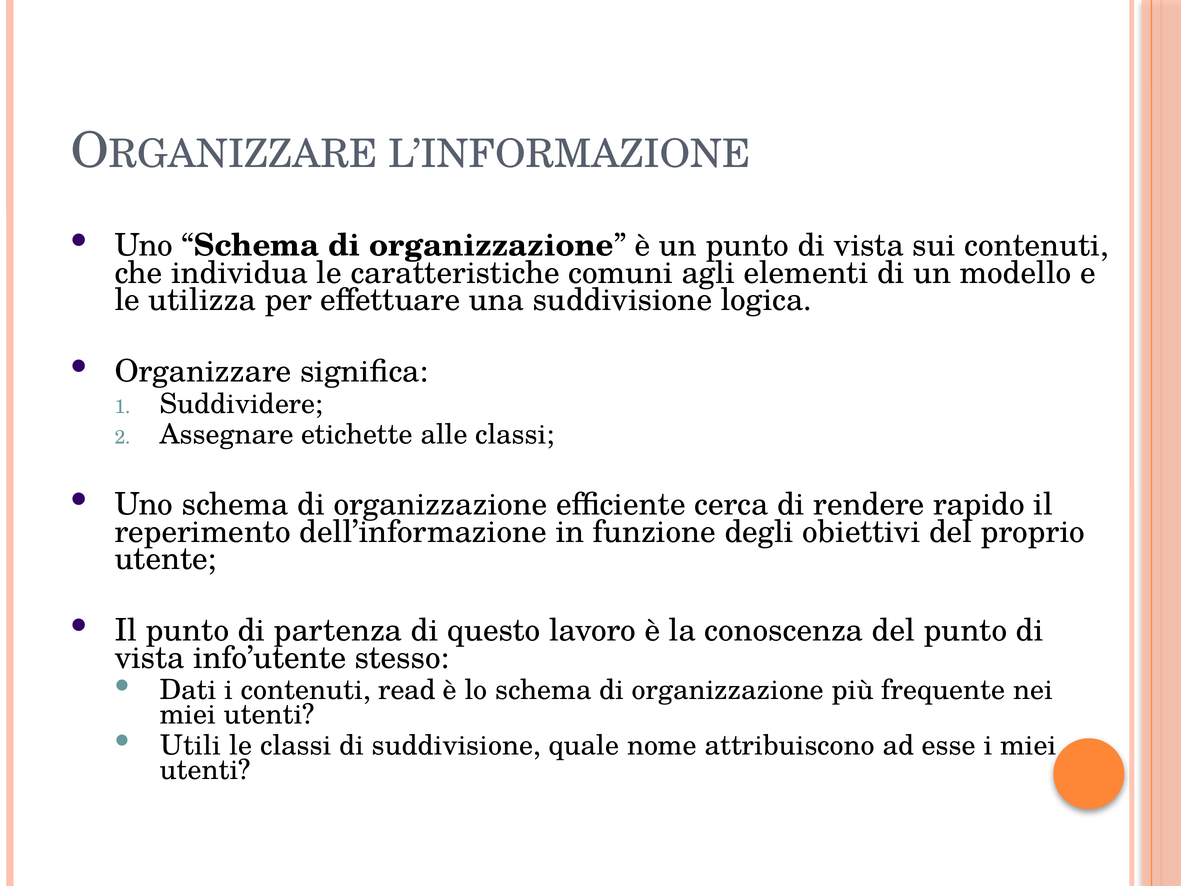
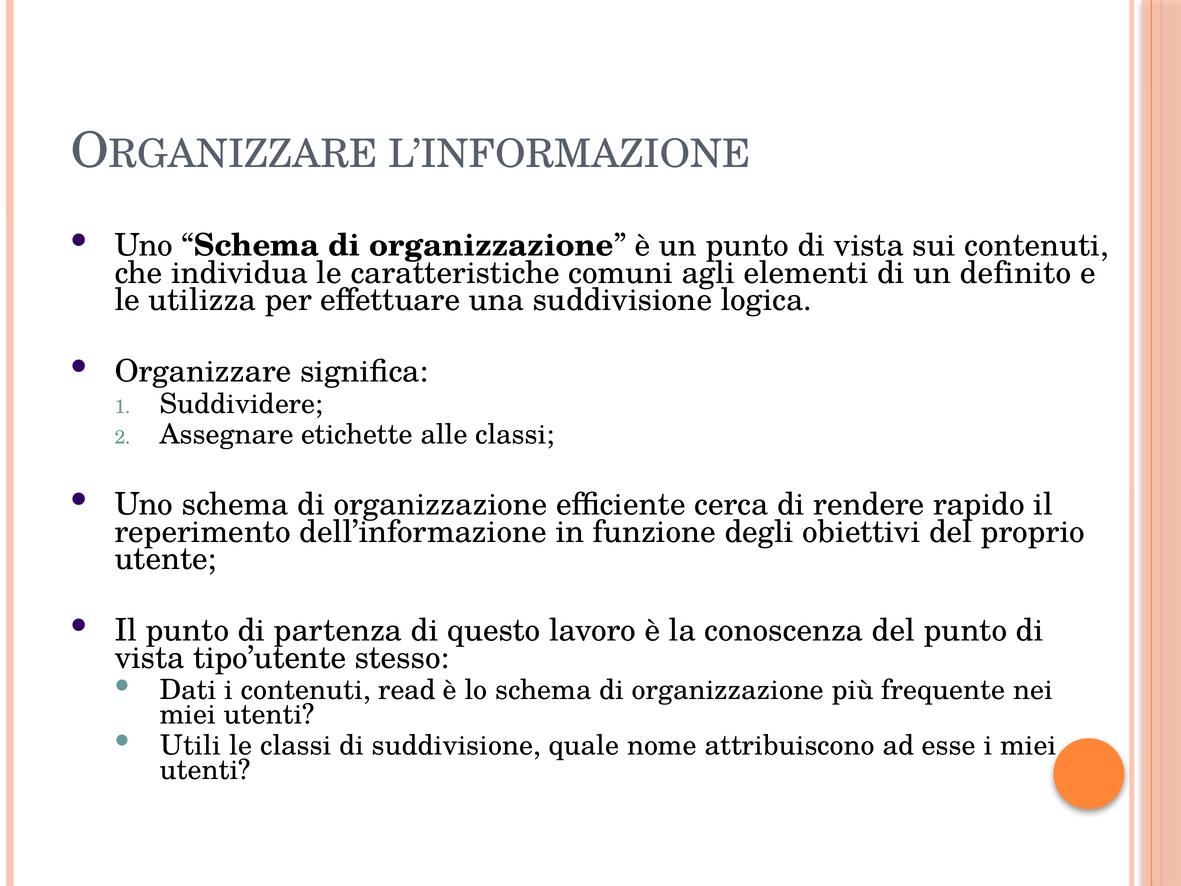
modello: modello -> definito
info’utente: info’utente -> tipo’utente
